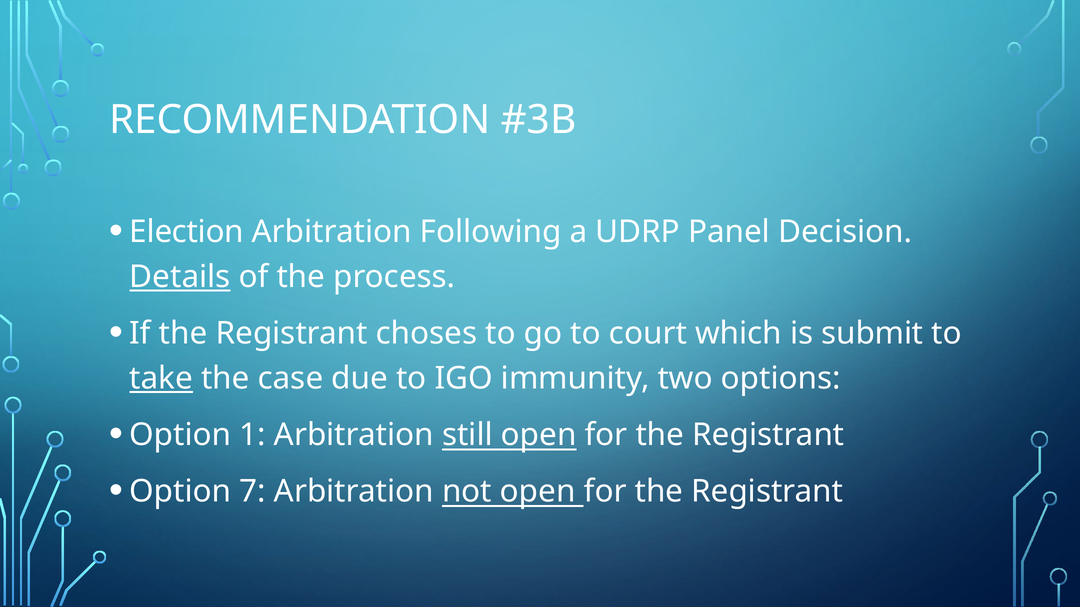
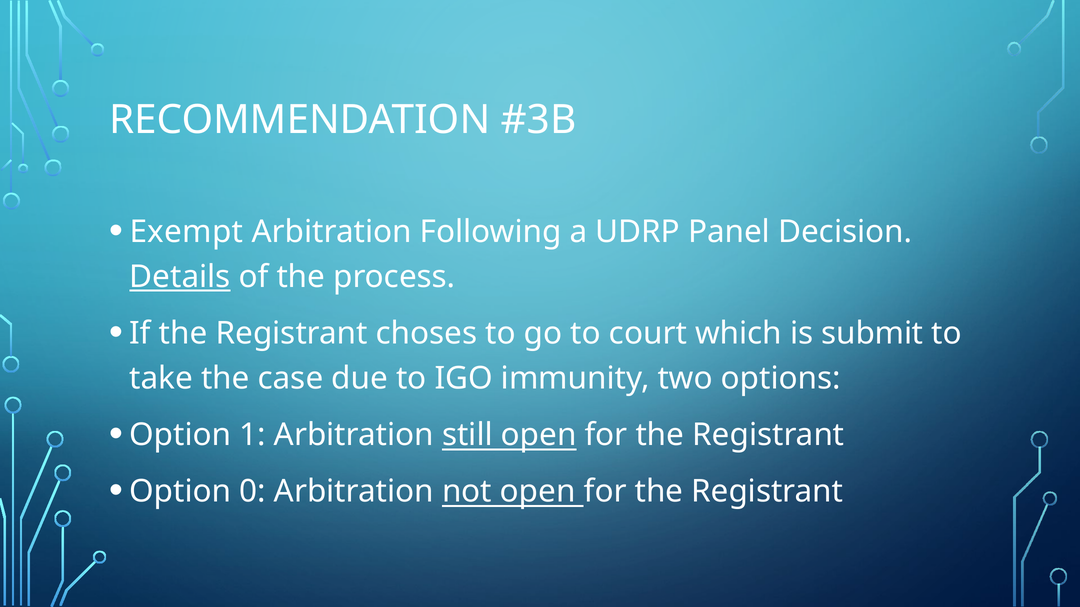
Election: Election -> Exempt
take underline: present -> none
7: 7 -> 0
